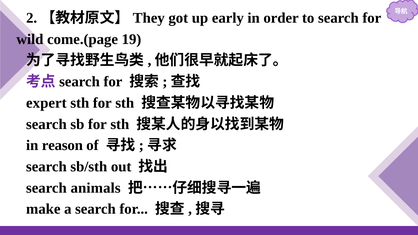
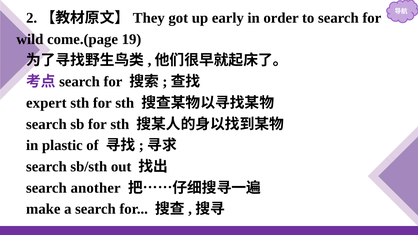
reason: reason -> plastic
animals: animals -> another
